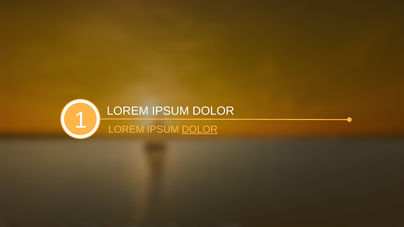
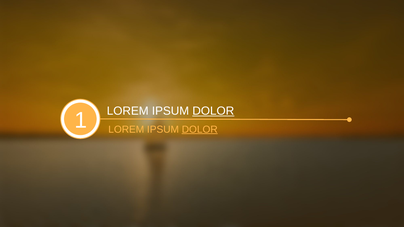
DOLOR at (213, 111) underline: none -> present
